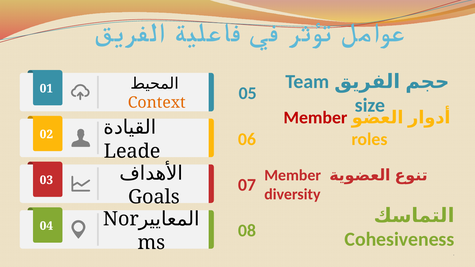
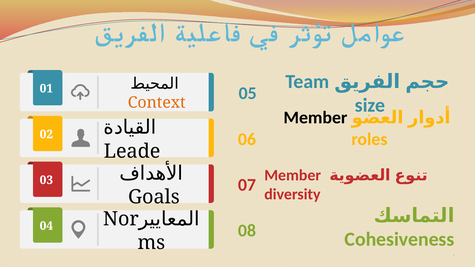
Member at (315, 118) colour: red -> black
